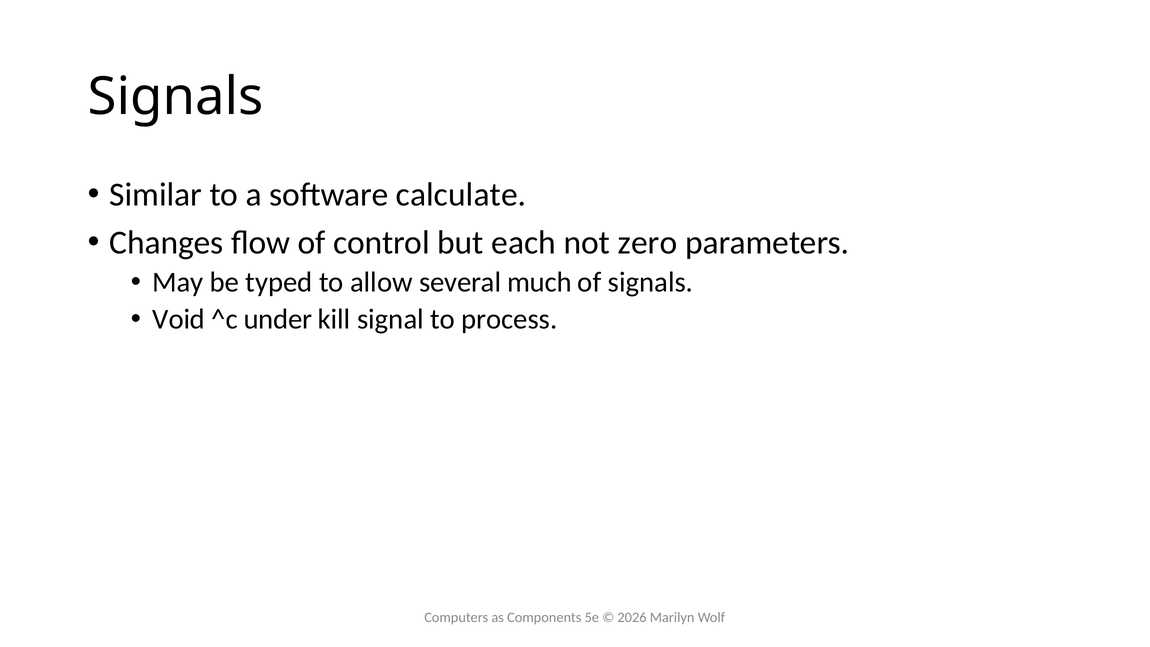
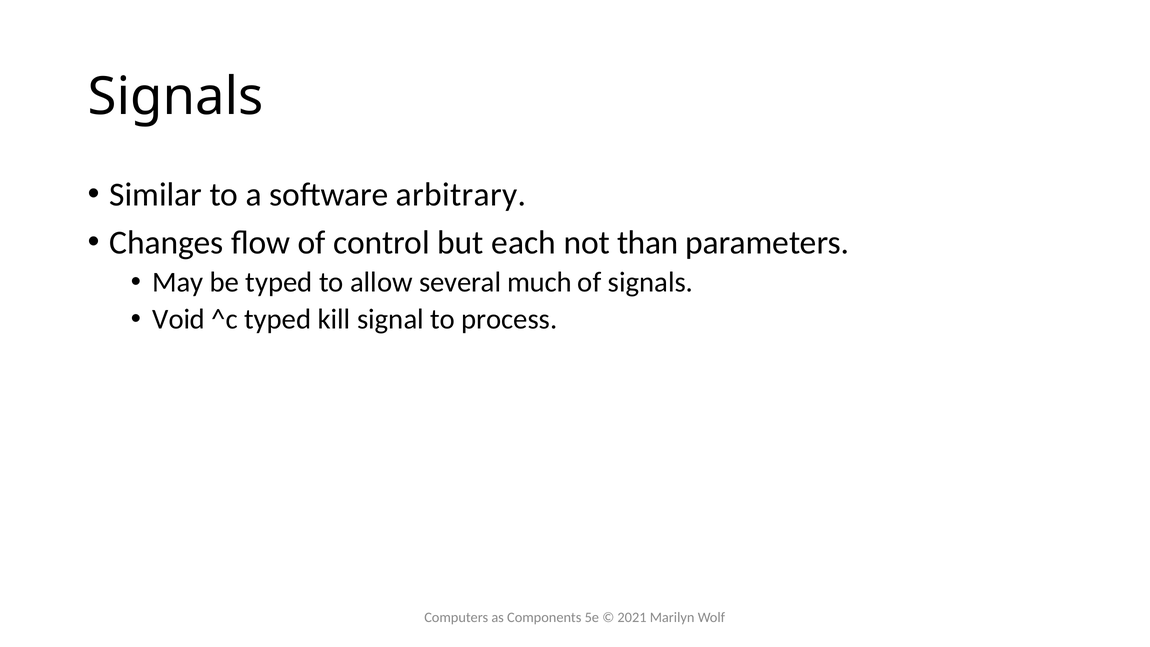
calculate: calculate -> arbitrary
zero: zero -> than
^c under: under -> typed
2026: 2026 -> 2021
